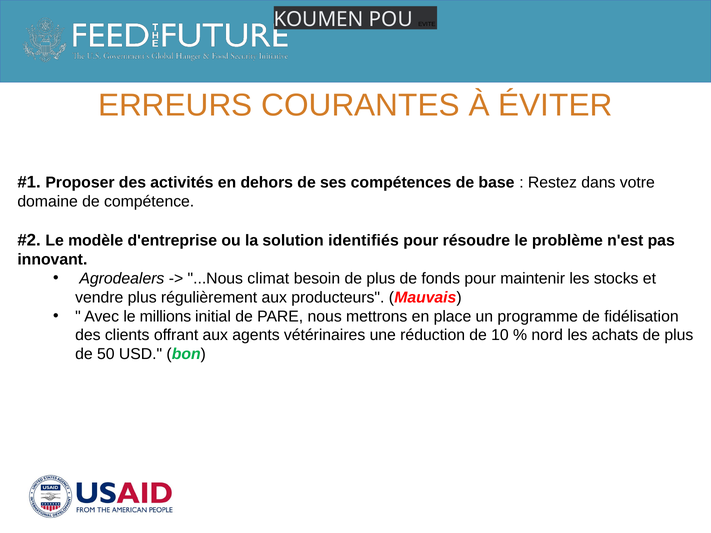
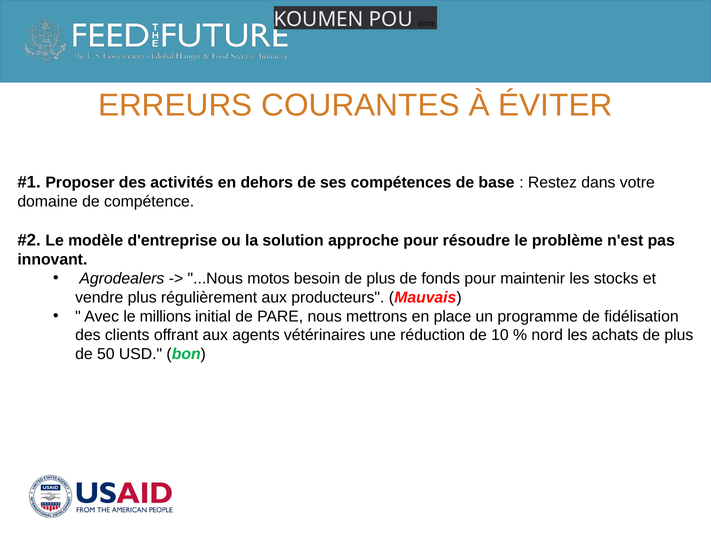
identifiés: identifiés -> approche
climat: climat -> motos
